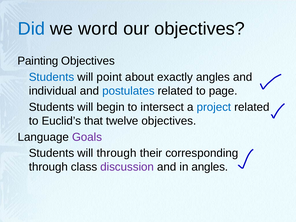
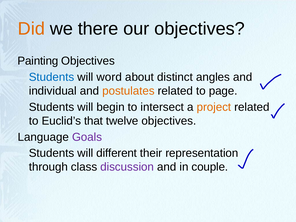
Did colour: blue -> orange
word: word -> there
point: point -> word
exactly: exactly -> distinct
postulates colour: blue -> orange
project colour: blue -> orange
will through: through -> different
corresponding: corresponding -> representation
in angles: angles -> couple
